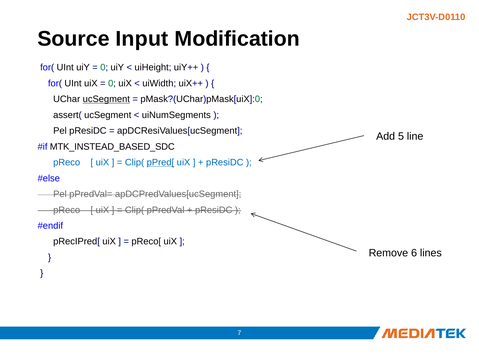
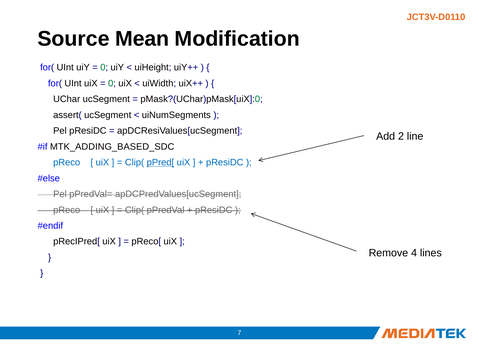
Input: Input -> Mean
ucSegment at (106, 99) underline: present -> none
5: 5 -> 2
MTK_INSTEAD_BASED_SDC: MTK_INSTEAD_BASED_SDC -> MTK_ADDING_BASED_SDC
6: 6 -> 4
